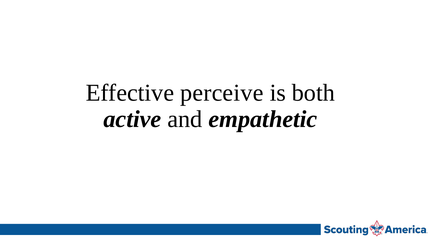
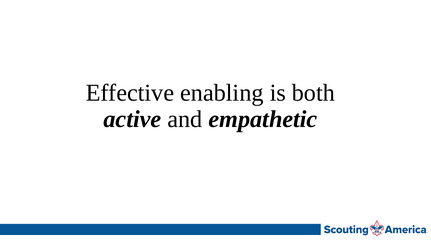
perceive: perceive -> enabling
